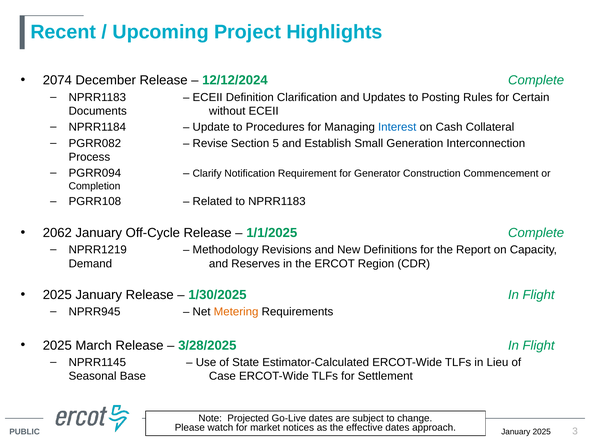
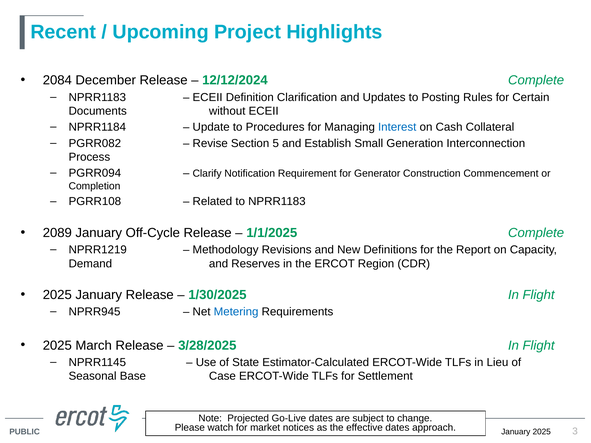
2074: 2074 -> 2084
2062: 2062 -> 2089
Metering colour: orange -> blue
